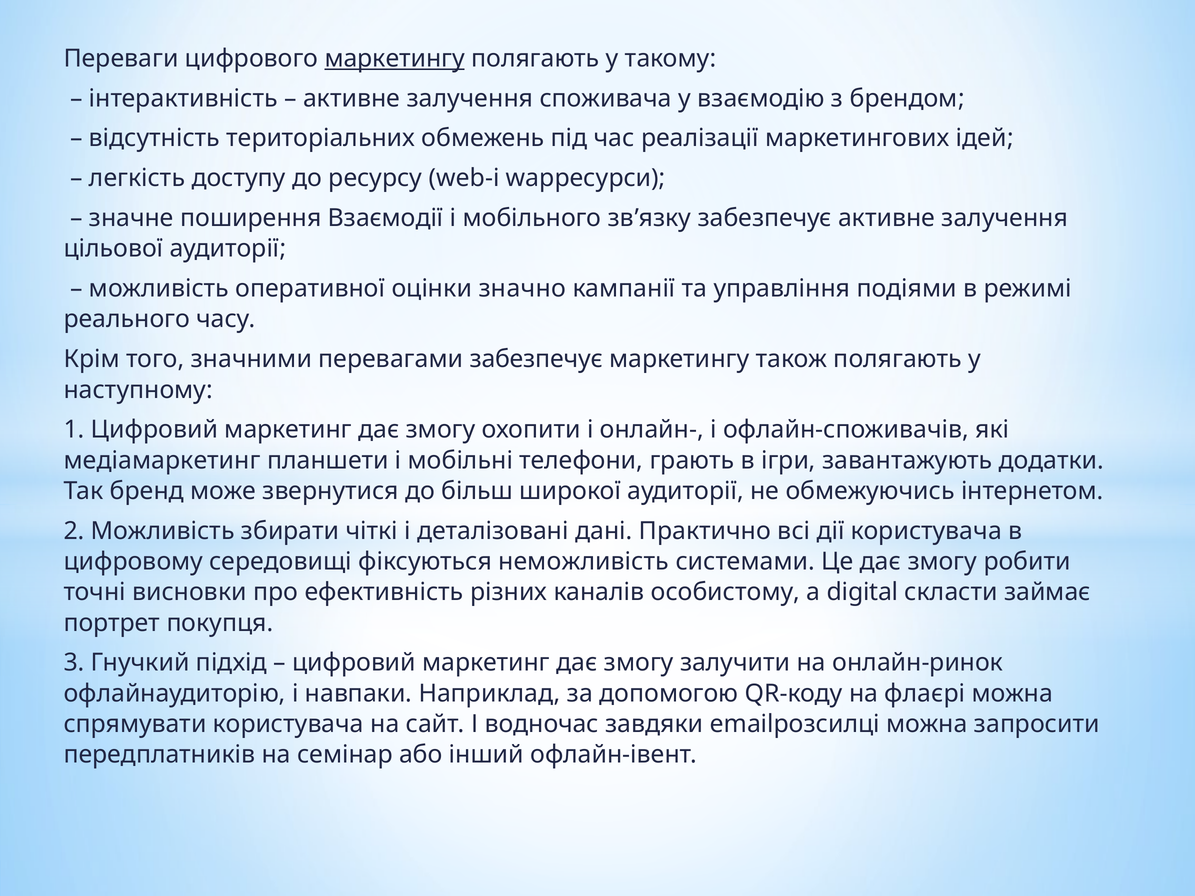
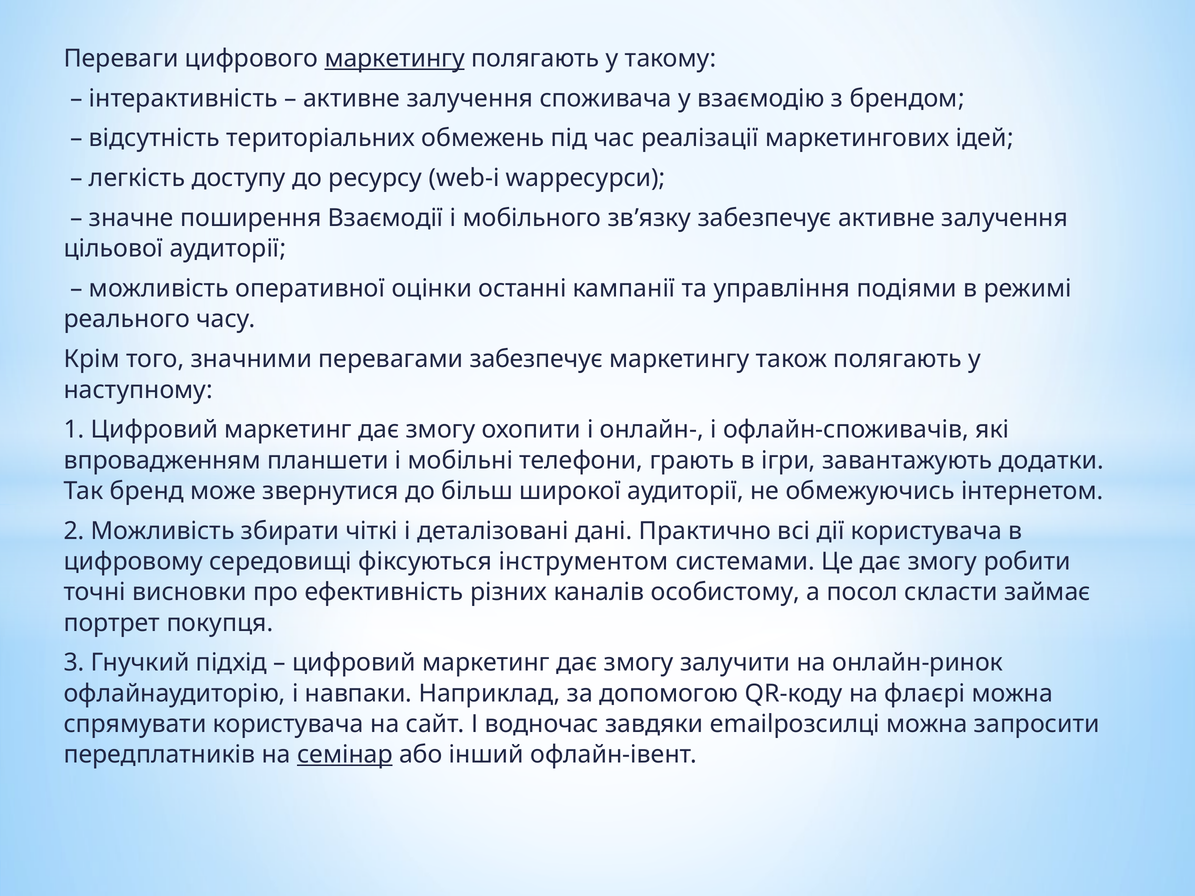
значно: значно -> останні
медіамаркетинг: медіамаркетинг -> впровадженням
неможливість: неможливість -> інструментом
digital: digital -> посол
семінар underline: none -> present
